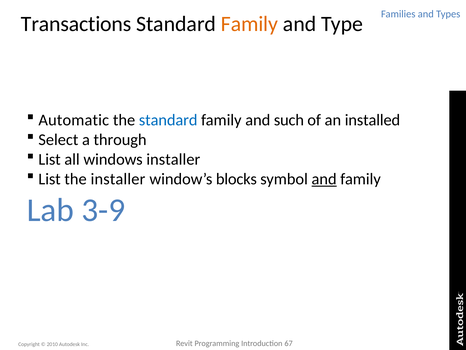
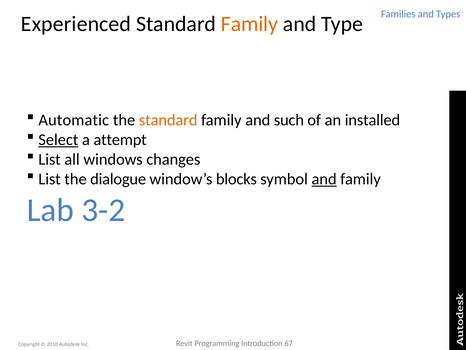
Transactions: Transactions -> Experienced
standard at (168, 120) colour: blue -> orange
Select underline: none -> present
through: through -> attempt
windows installer: installer -> changes
the installer: installer -> dialogue
3-9: 3-9 -> 3-2
